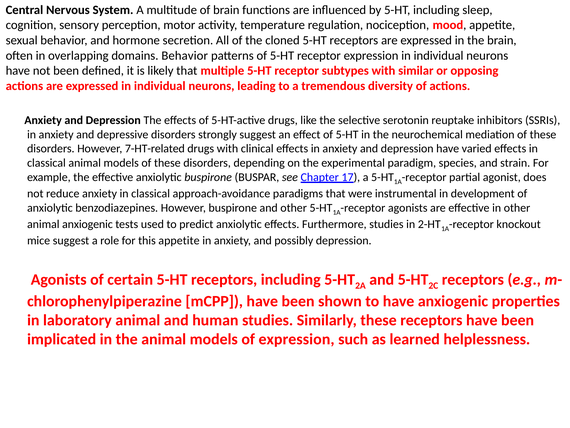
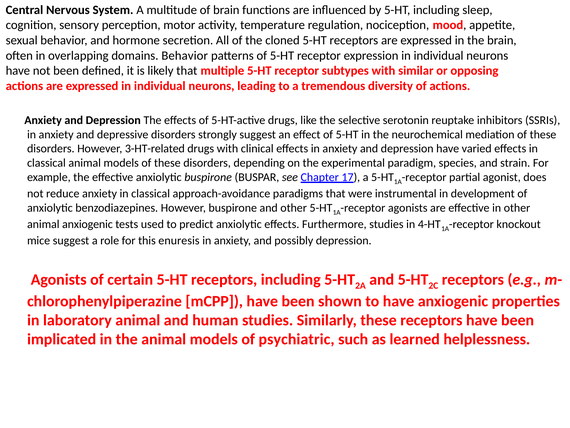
7-HT-related: 7-HT-related -> 3-HT-related
2-HT: 2-HT -> 4-HT
this appetite: appetite -> enuresis
of expression: expression -> psychiatric
